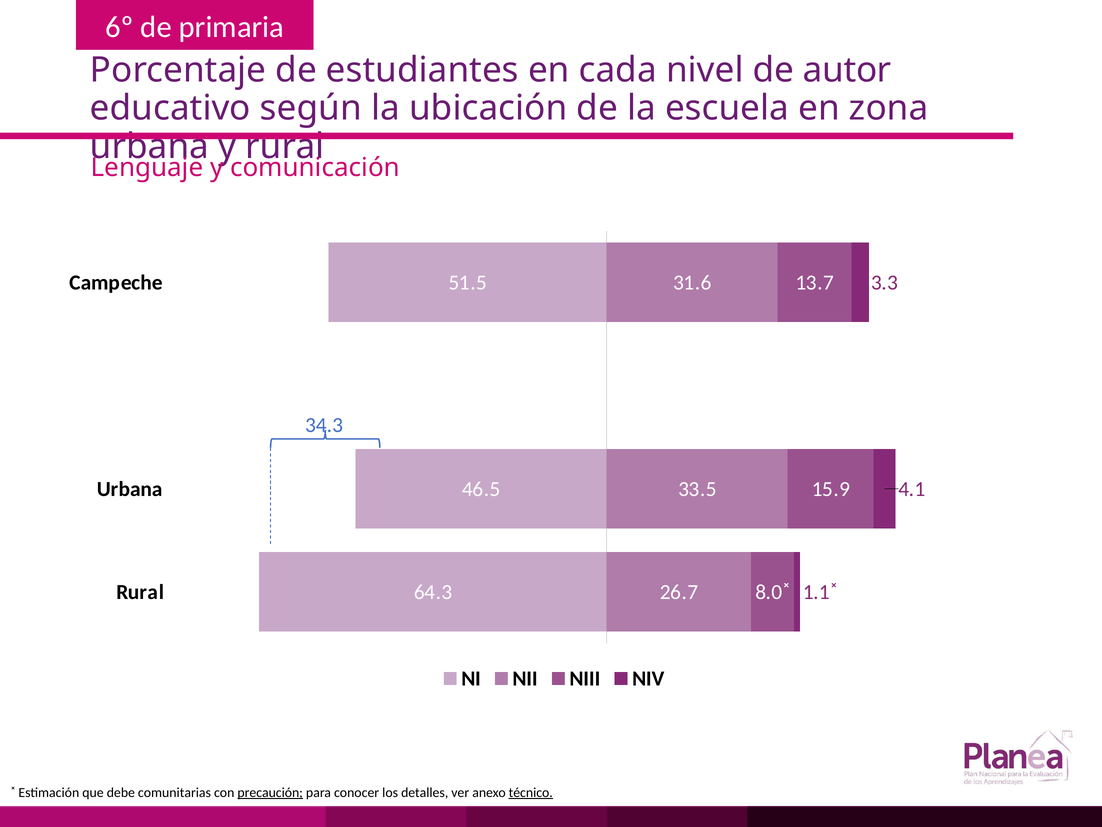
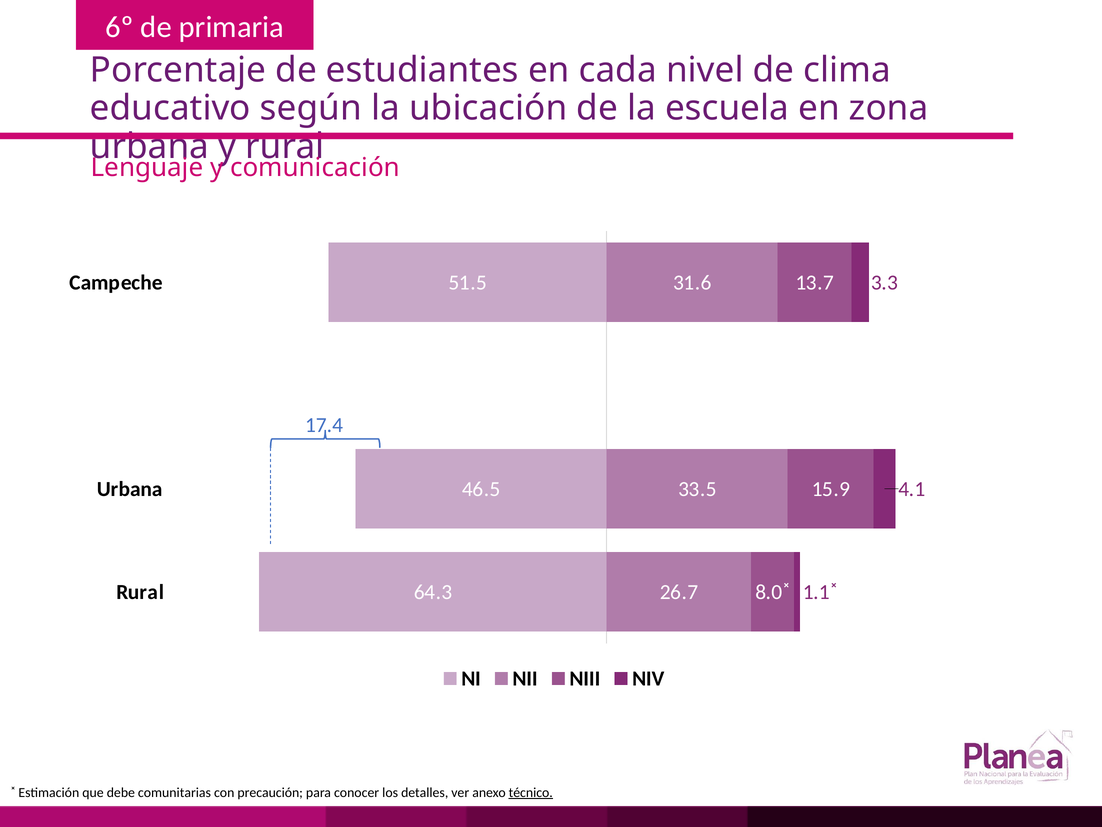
autor: autor -> clima
34.3: 34.3 -> 17.4
precaución underline: present -> none
